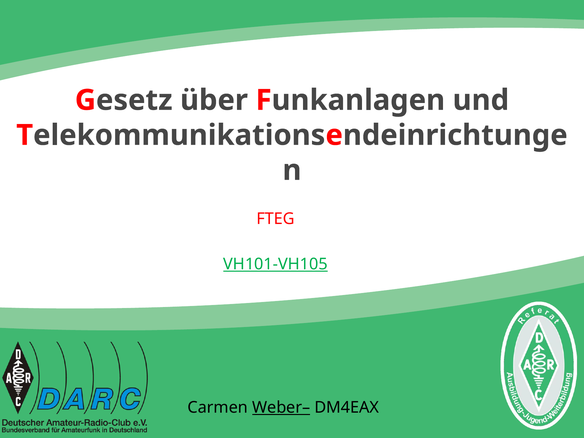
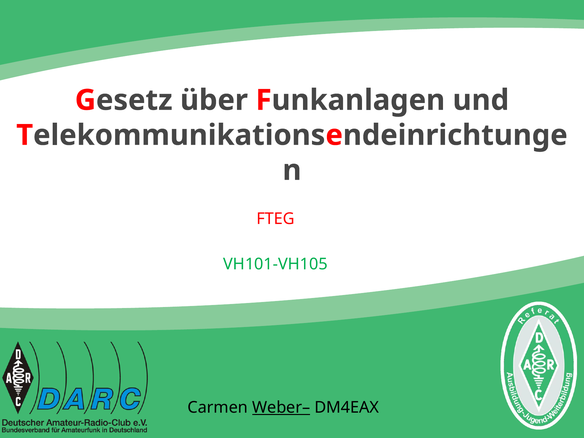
VH101-VH105 underline: present -> none
